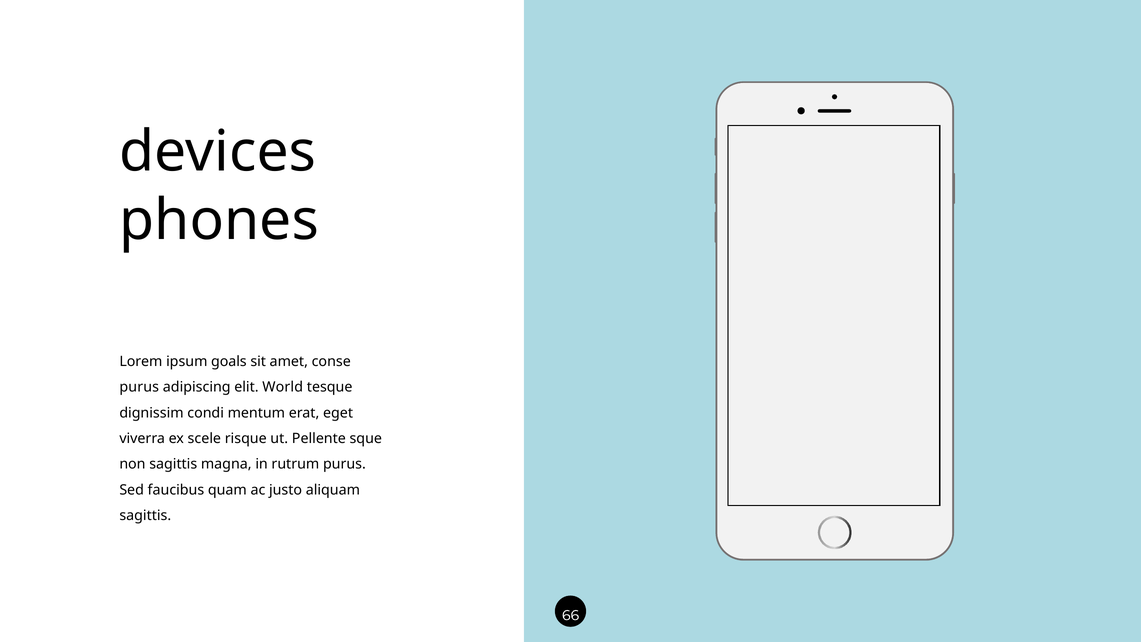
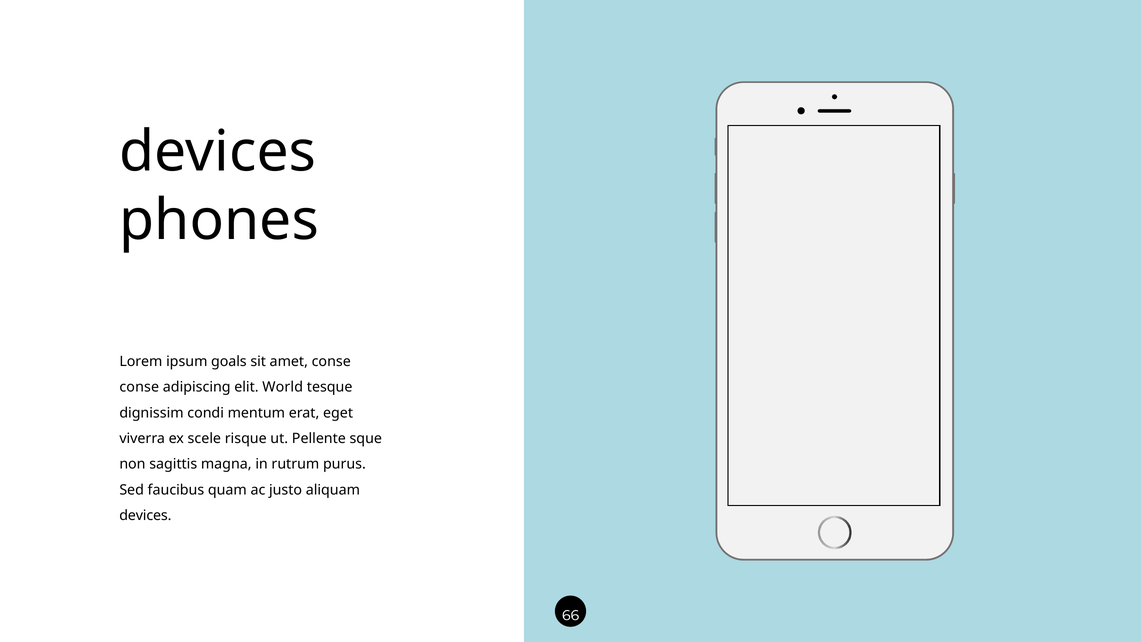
purus at (139, 387): purus -> conse
sagittis at (145, 515): sagittis -> devices
